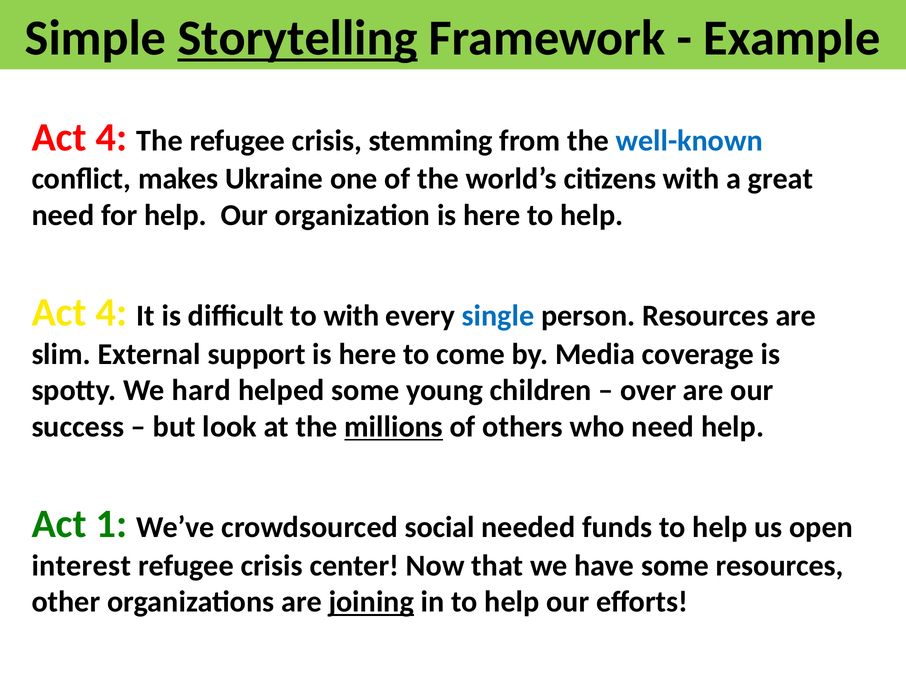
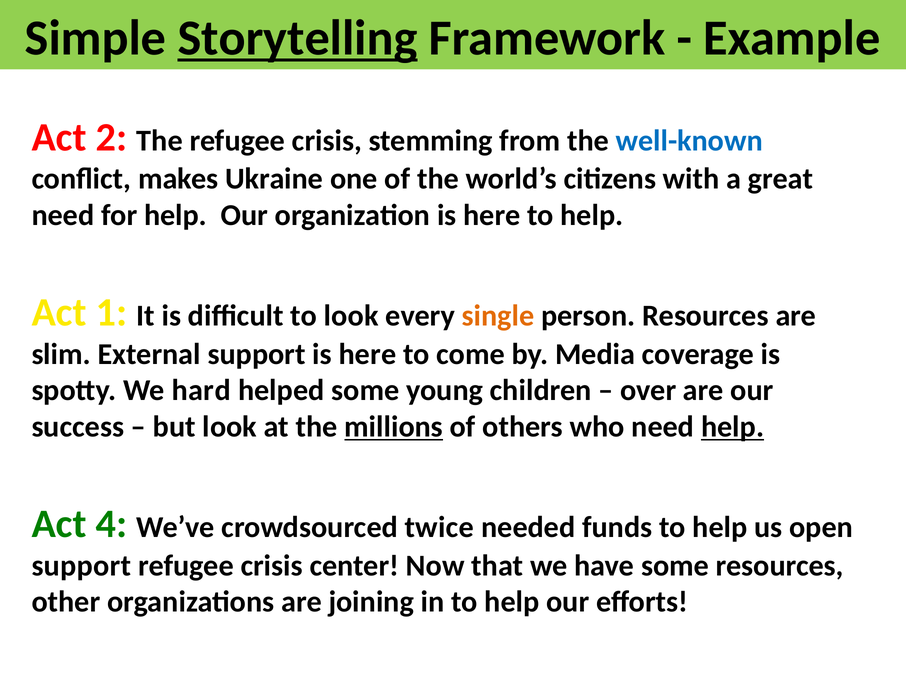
4 at (111, 137): 4 -> 2
4 at (111, 312): 4 -> 1
to with: with -> look
single colour: blue -> orange
help at (733, 426) underline: none -> present
1: 1 -> 4
social: social -> twice
interest at (81, 565): interest -> support
joining underline: present -> none
